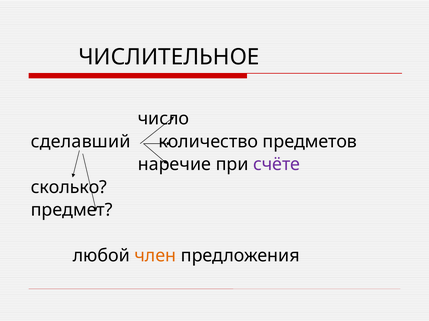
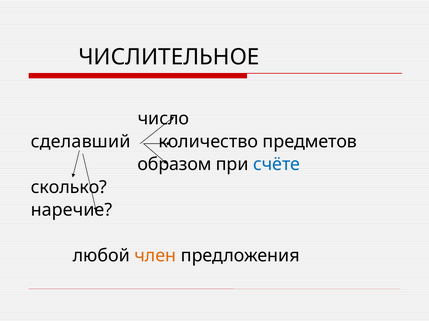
наречие: наречие -> образом
счёте colour: purple -> blue
предмет: предмет -> наречие
